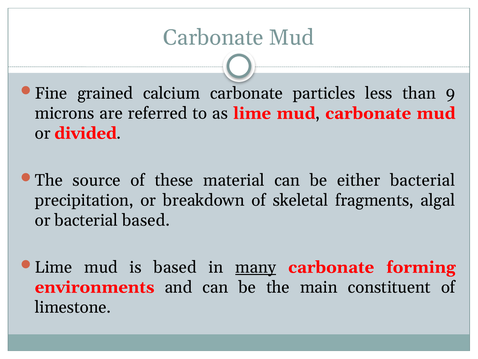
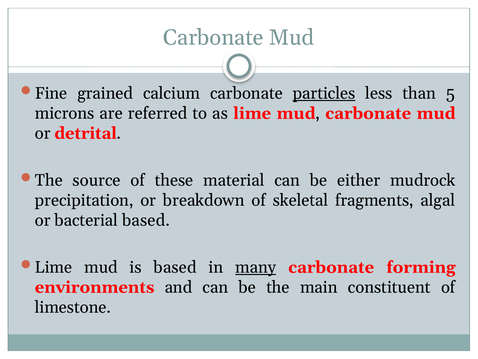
particles underline: none -> present
9: 9 -> 5
divided: divided -> detrital
either bacterial: bacterial -> mudrock
